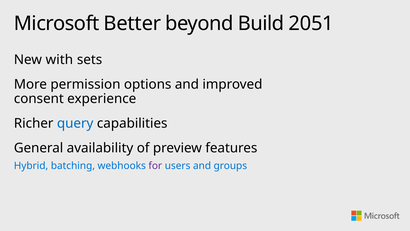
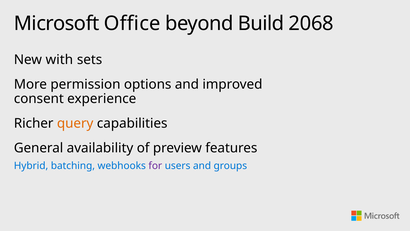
Better: Better -> Office
2051: 2051 -> 2068
query colour: blue -> orange
